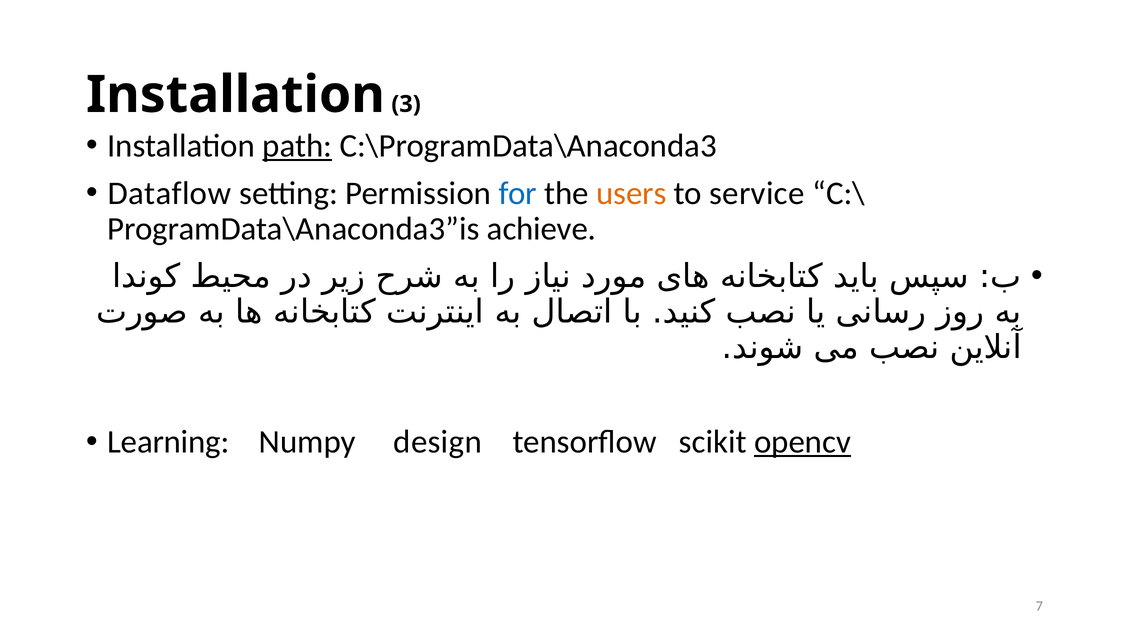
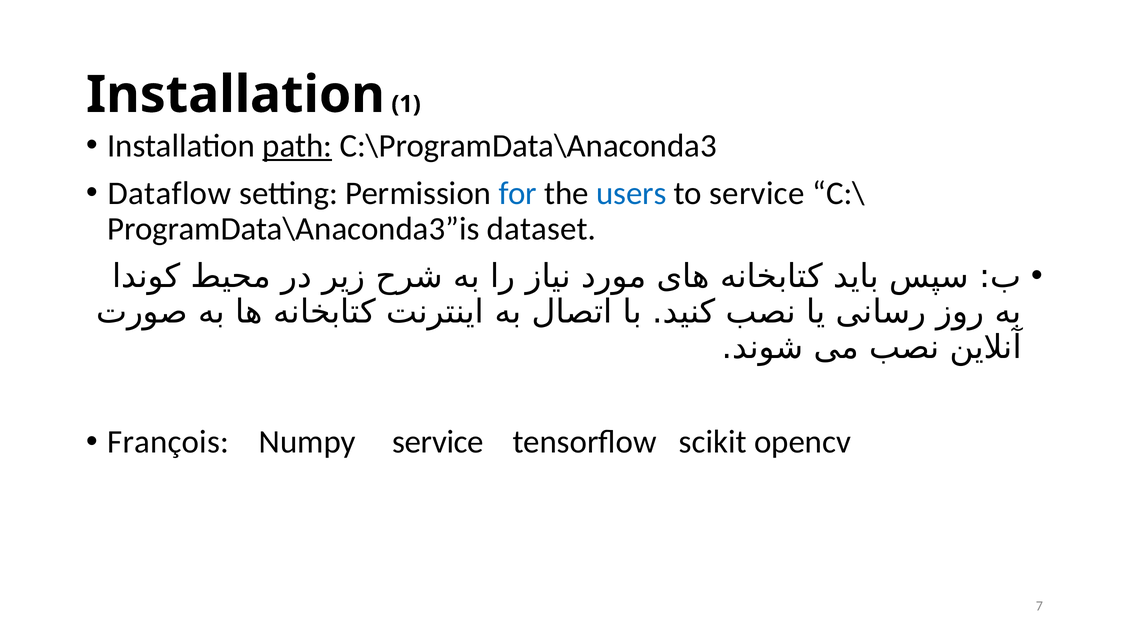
3: 3 -> 1
users colour: orange -> blue
achieve: achieve -> dataset
Learning: Learning -> François
Numpy design: design -> service
opencv underline: present -> none
